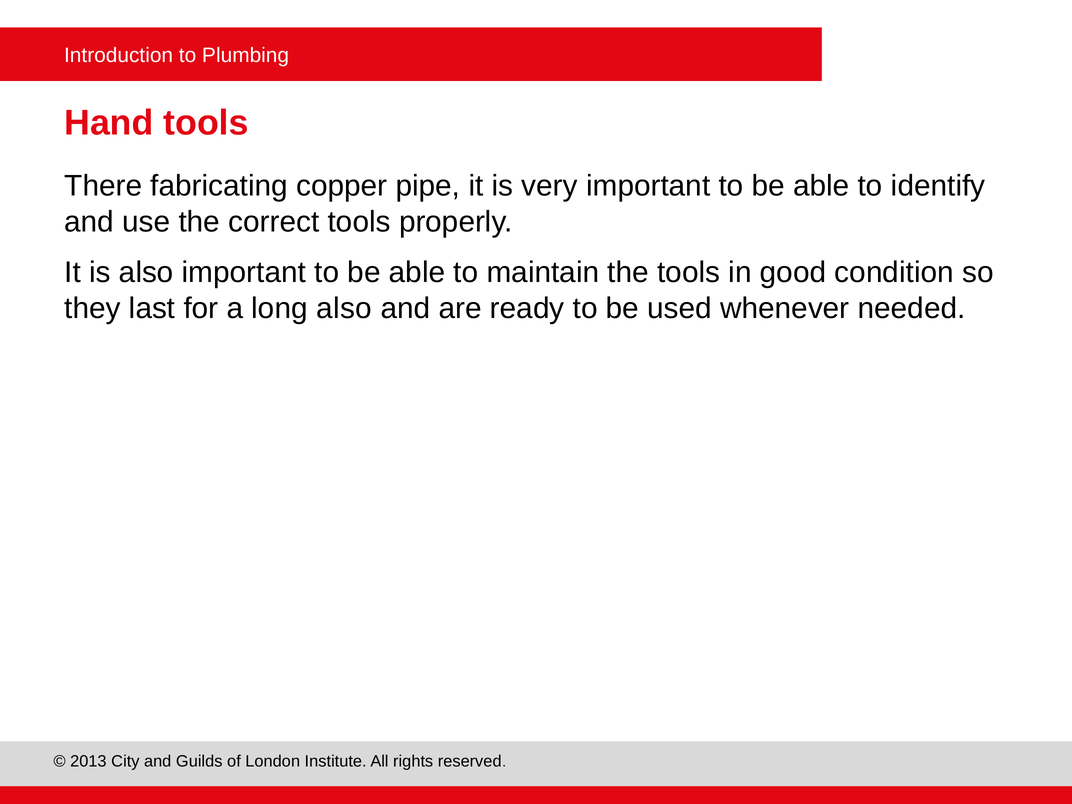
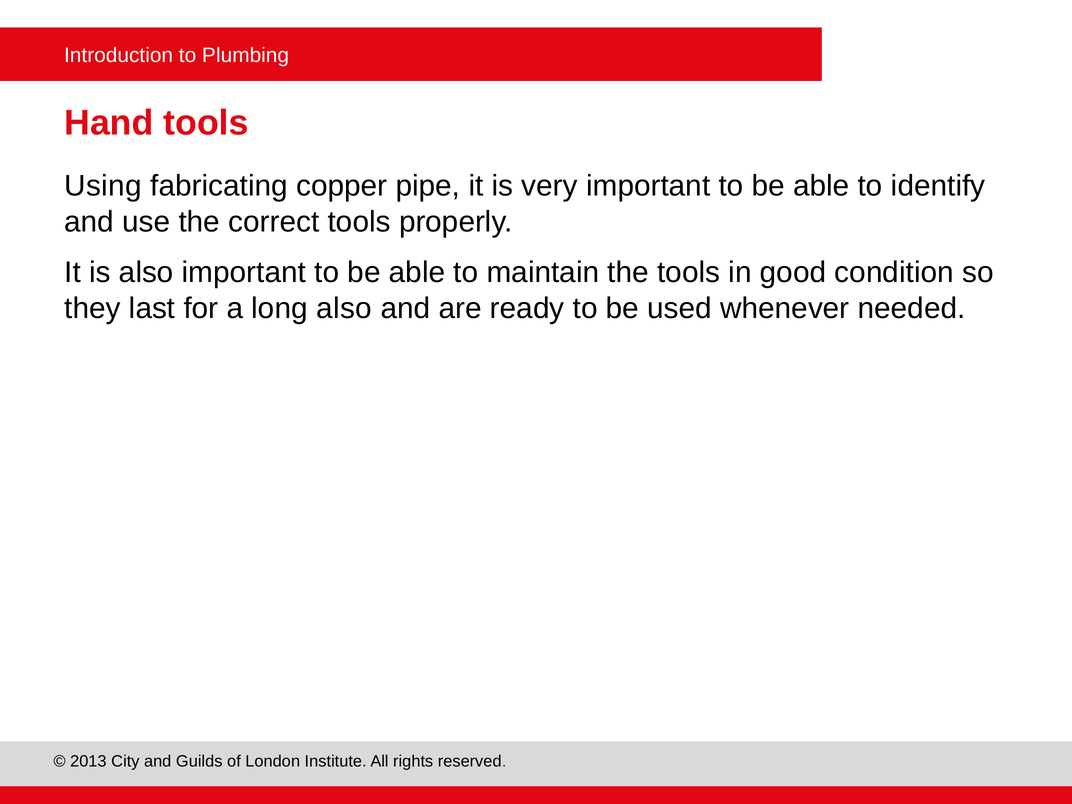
There: There -> Using
